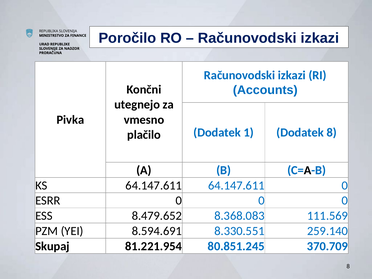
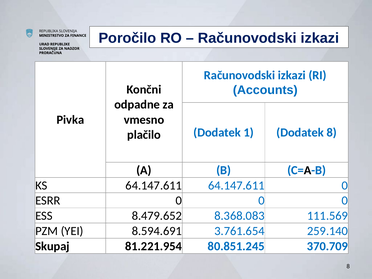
utegnejo: utegnejo -> odpadne
8.330.551: 8.330.551 -> 3.761.654
